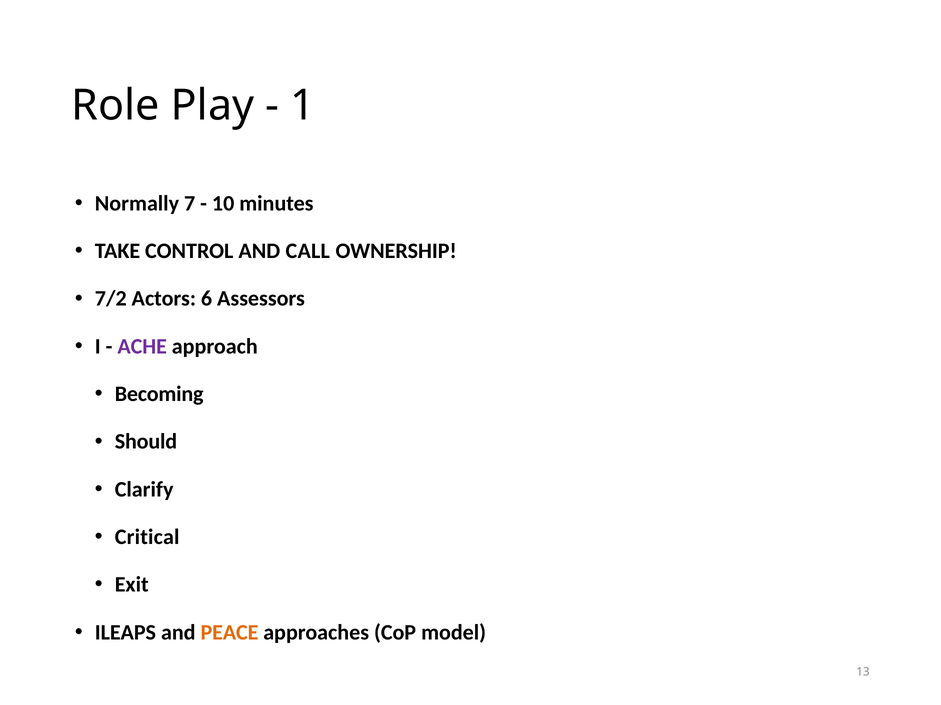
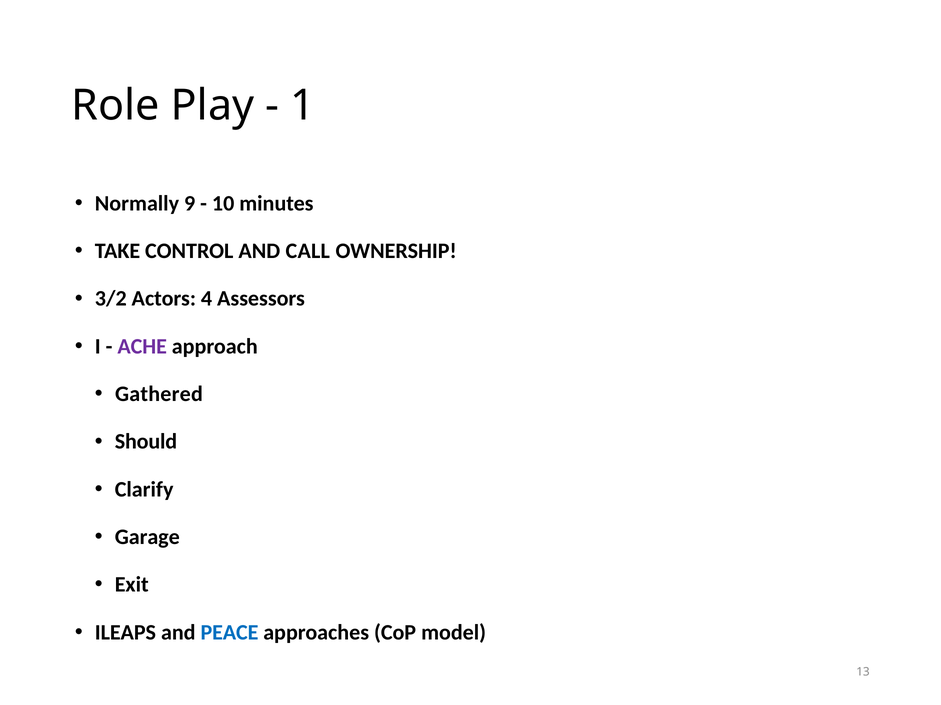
7: 7 -> 9
7/2: 7/2 -> 3/2
6: 6 -> 4
Becoming: Becoming -> Gathered
Critical: Critical -> Garage
PEACE colour: orange -> blue
